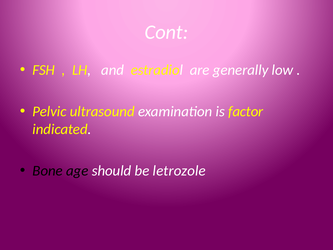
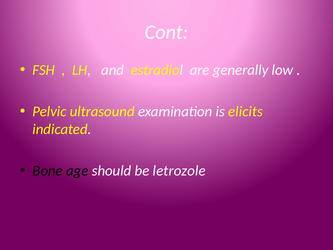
factor: factor -> elicits
